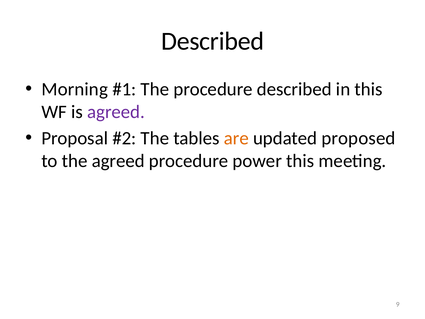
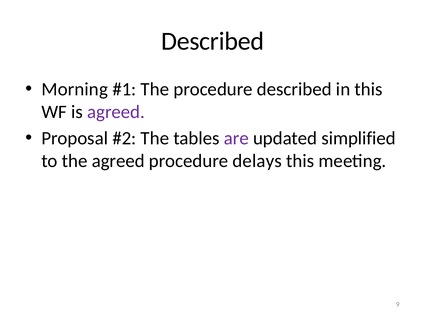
are colour: orange -> purple
proposed: proposed -> simplified
power: power -> delays
